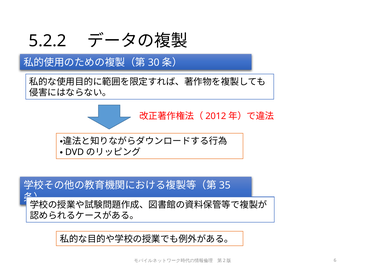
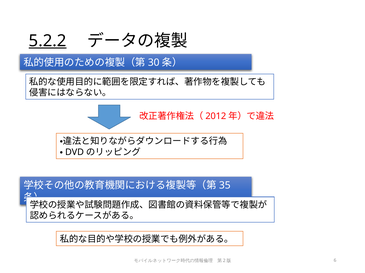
5.2.2 underline: none -> present
